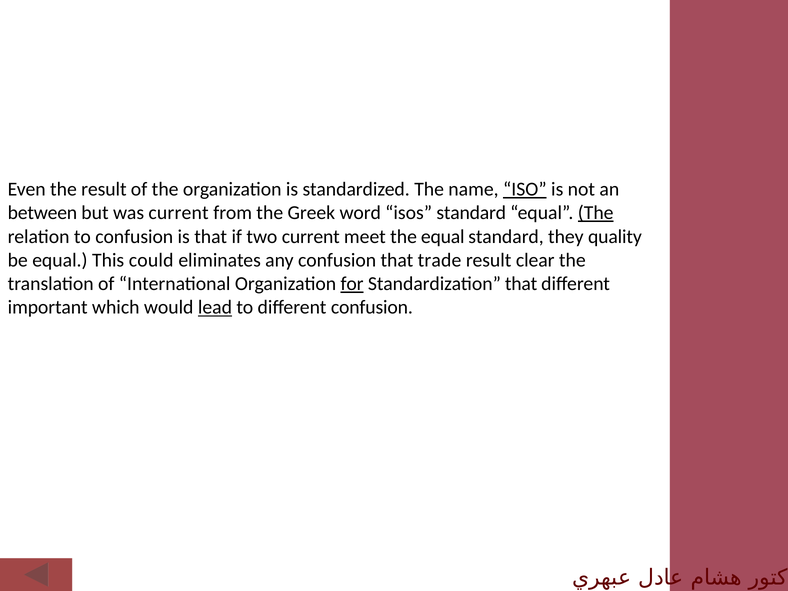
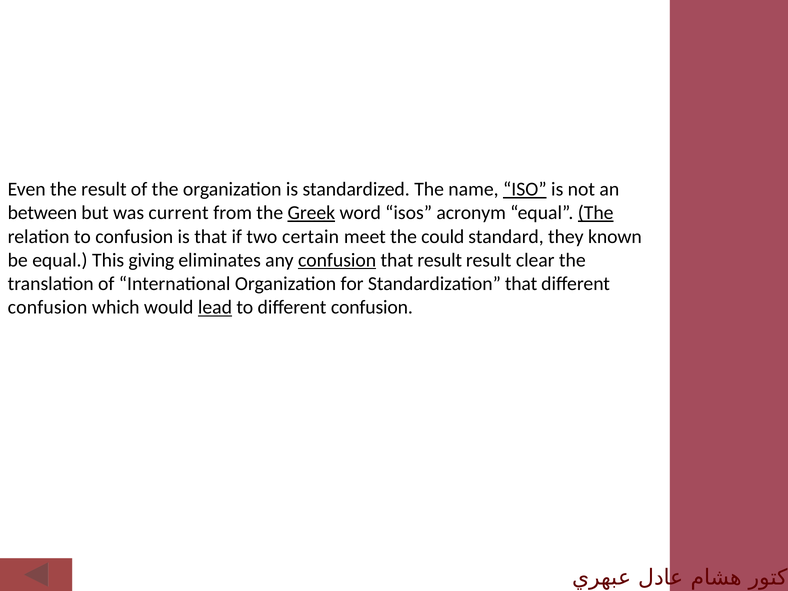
Greek underline: none -> present
isos standard: standard -> acronym
two current: current -> certain
the equal: equal -> could
quality: quality -> known
could: could -> giving
confusion at (337, 260) underline: none -> present
that trade: trade -> result
for underline: present -> none
important at (48, 307): important -> confusion
